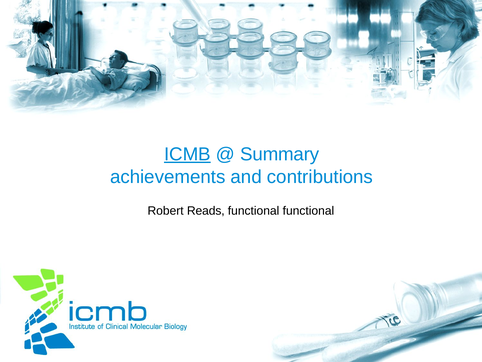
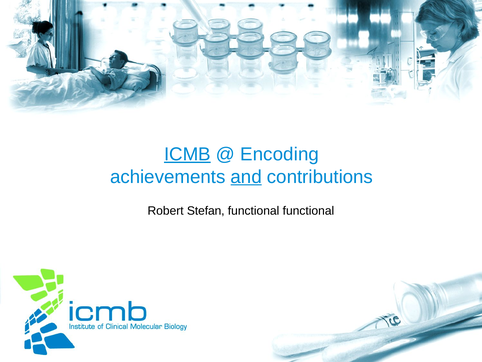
Summary: Summary -> Encoding
and underline: none -> present
Reads: Reads -> Stefan
